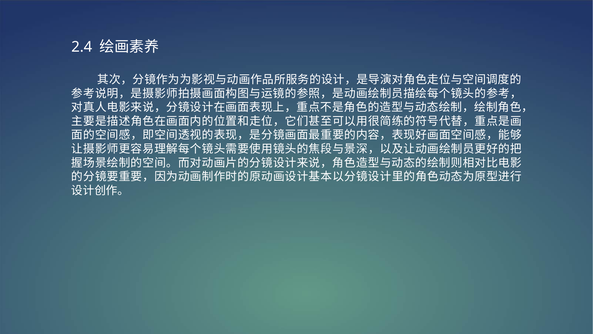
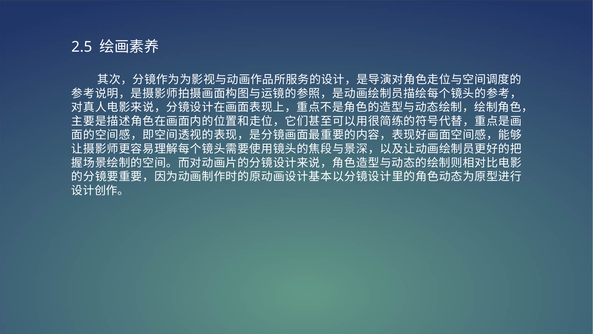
2.4: 2.4 -> 2.5
